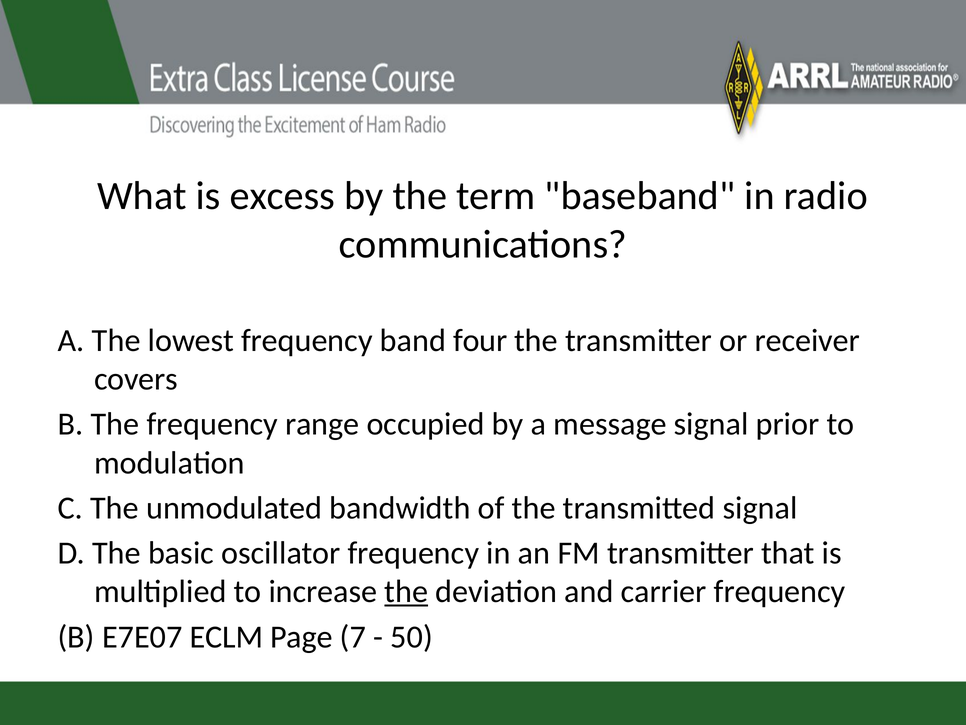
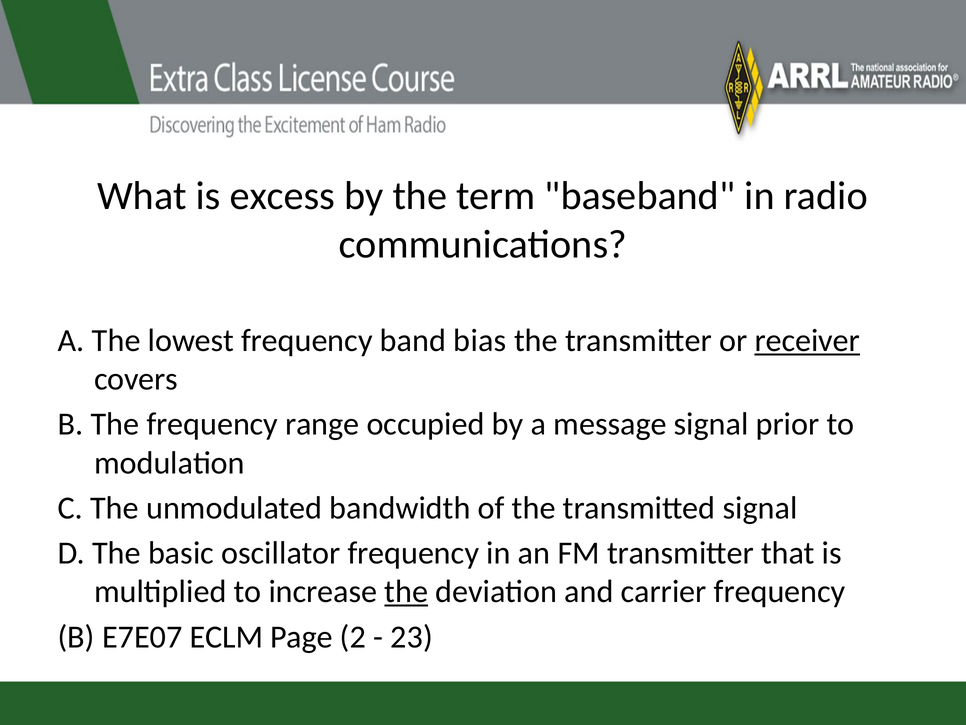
four: four -> bias
receiver underline: none -> present
7: 7 -> 2
50: 50 -> 23
